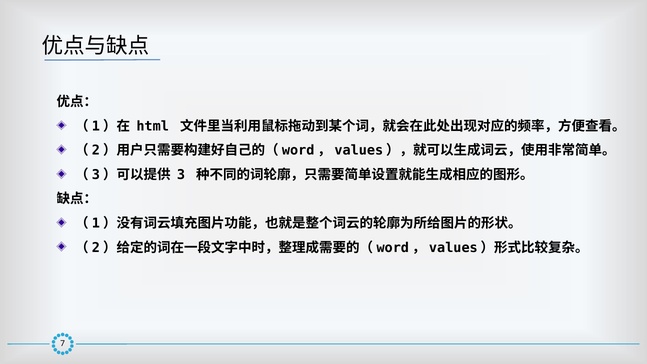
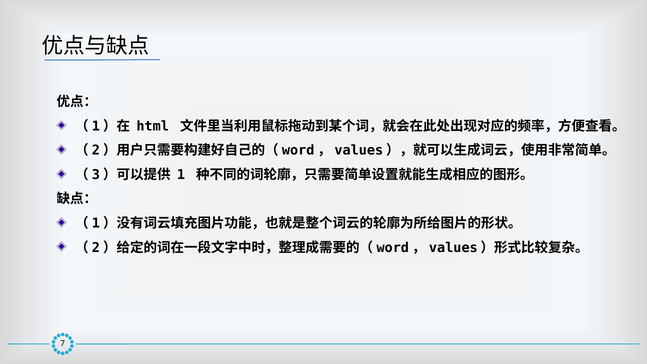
3: 3 -> 1
